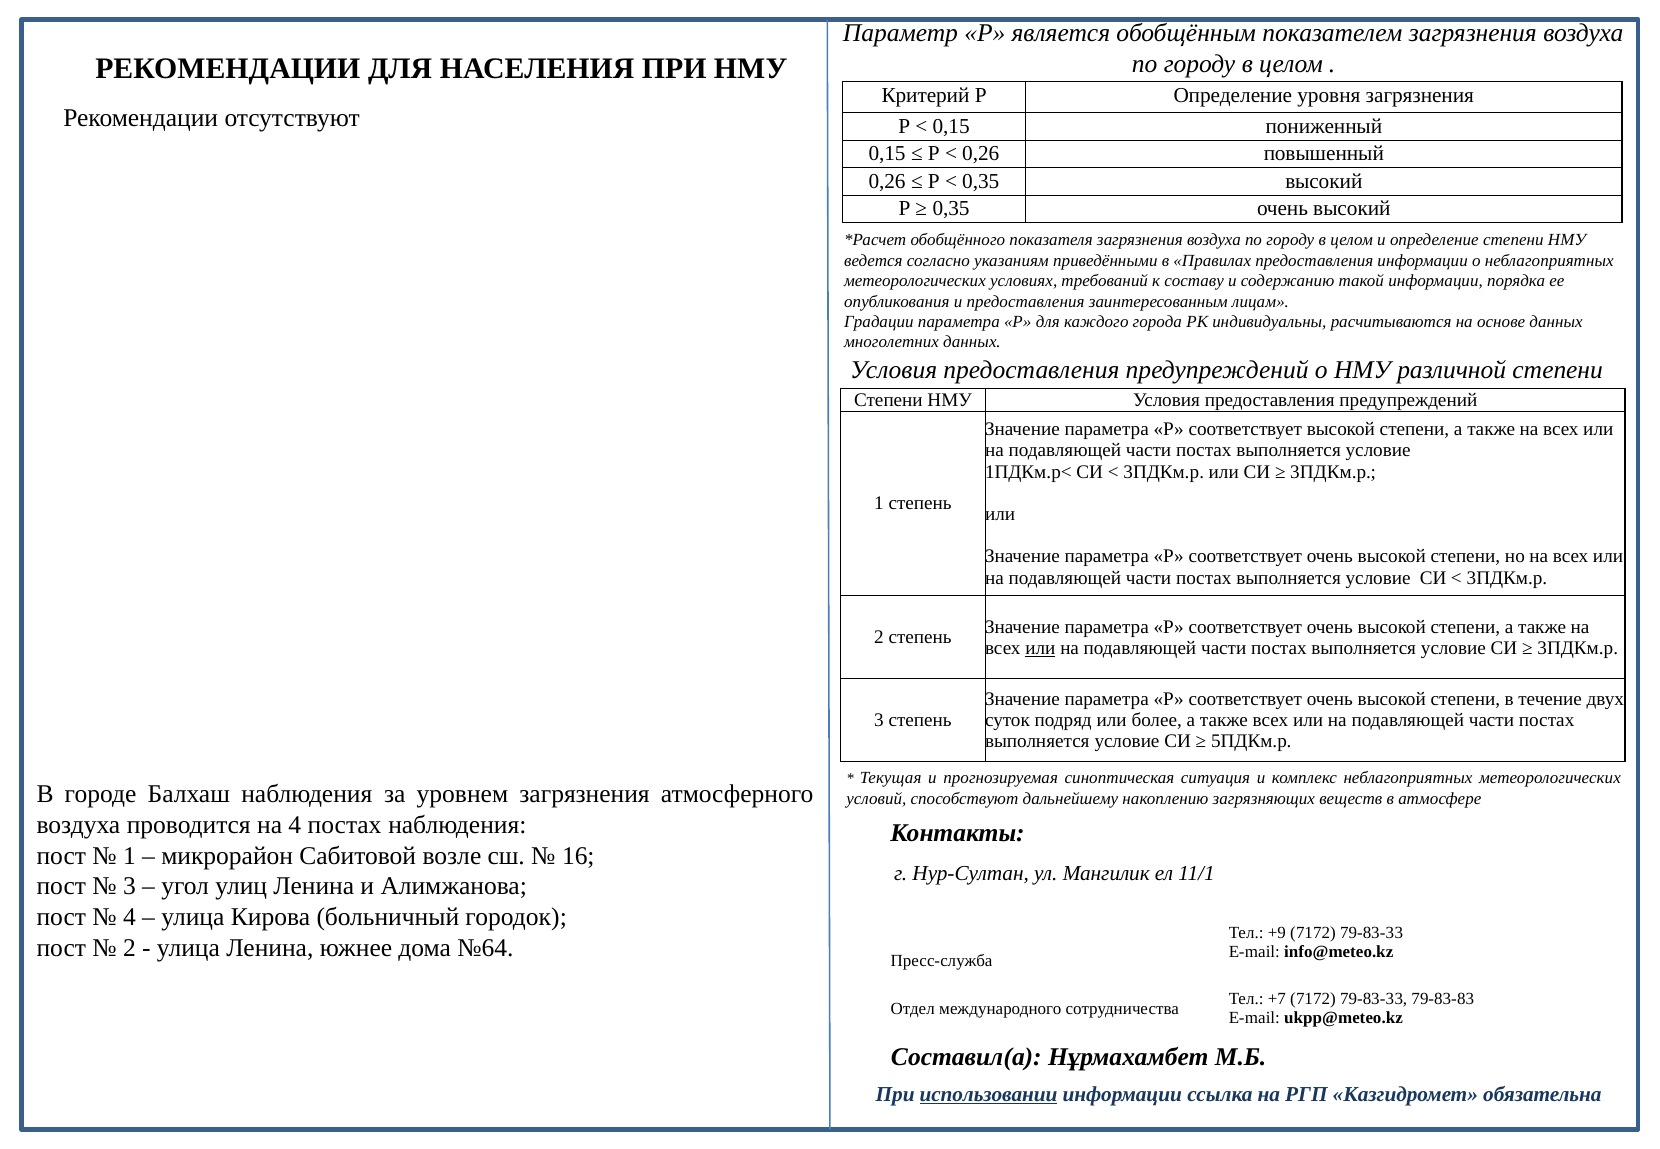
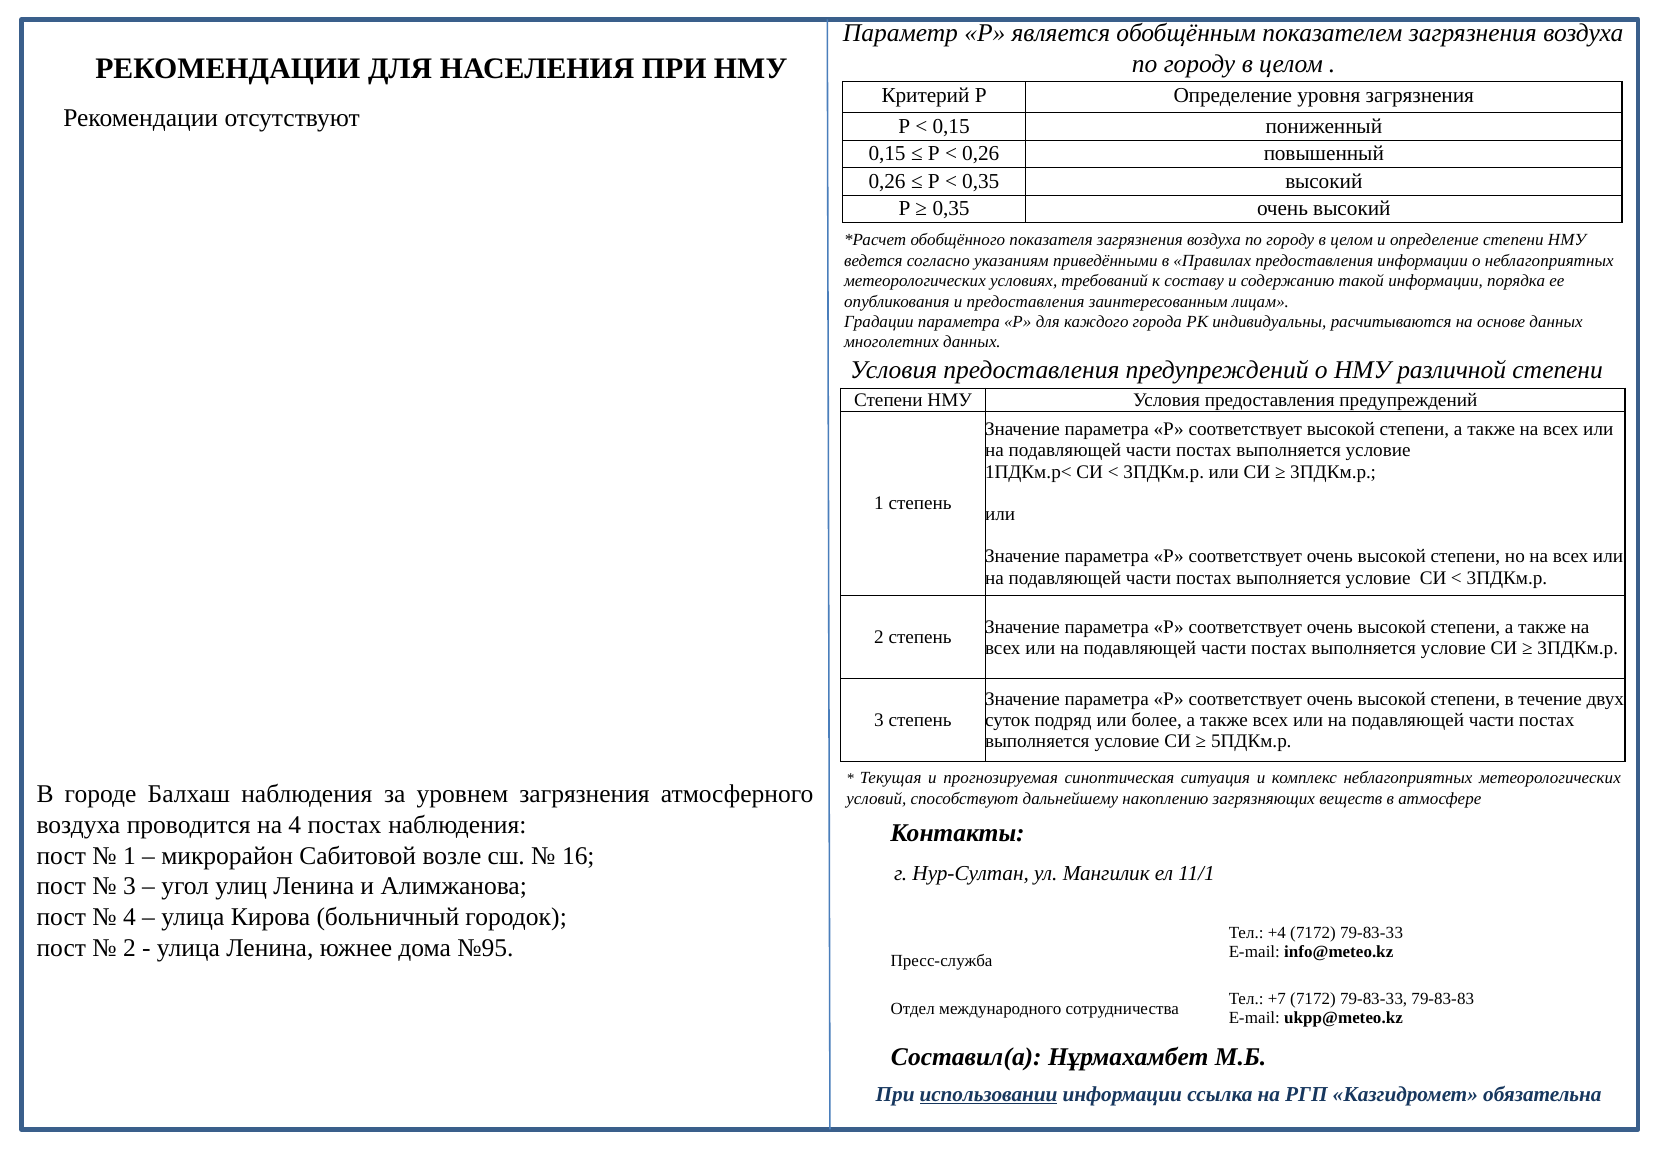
или at (1040, 648) underline: present -> none
+9: +9 -> +4
№64: №64 -> №95
